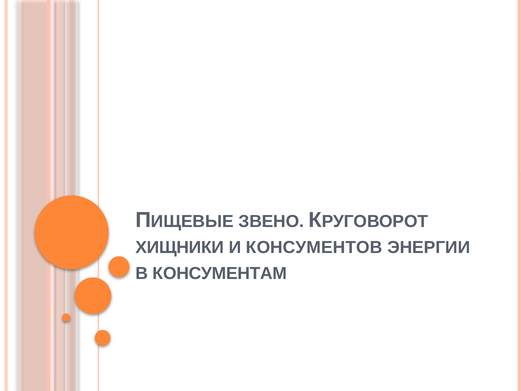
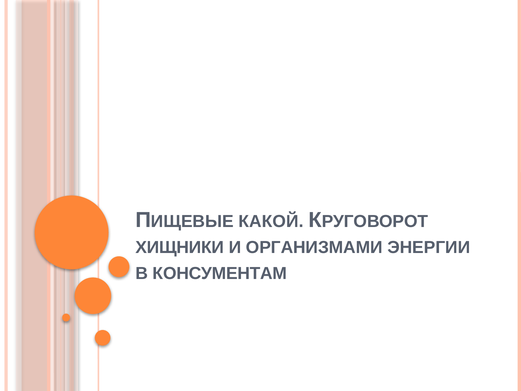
ЗВЕНО: ЗВЕНО -> КАКОЙ
КОНСУМЕНТОВ: КОНСУМЕНТОВ -> ОРГАНИЗМАМИ
